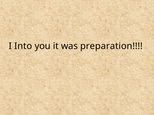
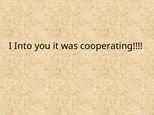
preparation: preparation -> cooperating
